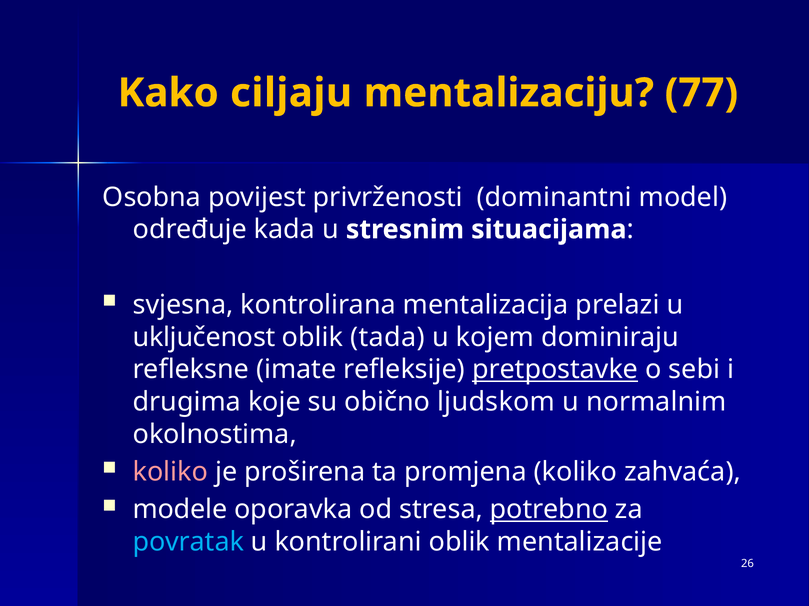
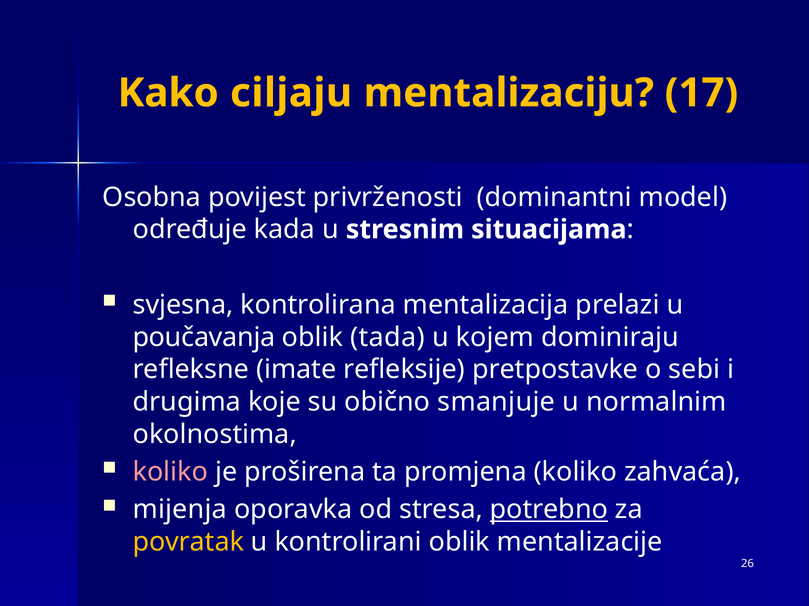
77: 77 -> 17
uključenost: uključenost -> poučavanja
pretpostavke underline: present -> none
ljudskom: ljudskom -> smanjuje
modele: modele -> mijenja
povratak colour: light blue -> yellow
